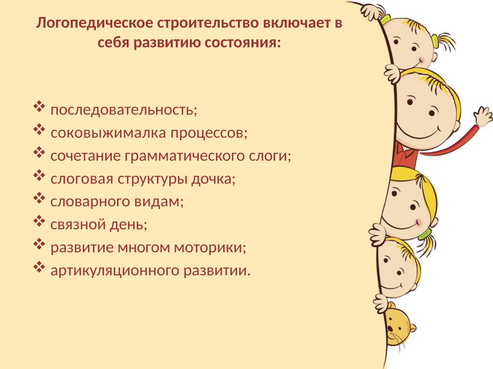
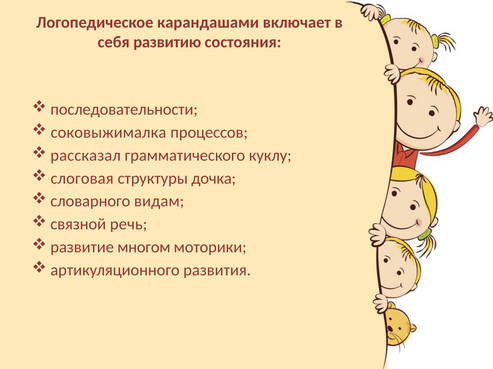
строительство: строительство -> карандашами
последовательность: последовательность -> последовательности
сочетание: сочетание -> рассказал
слоги: слоги -> куклу
день: день -> речь
развитии: развитии -> развития
